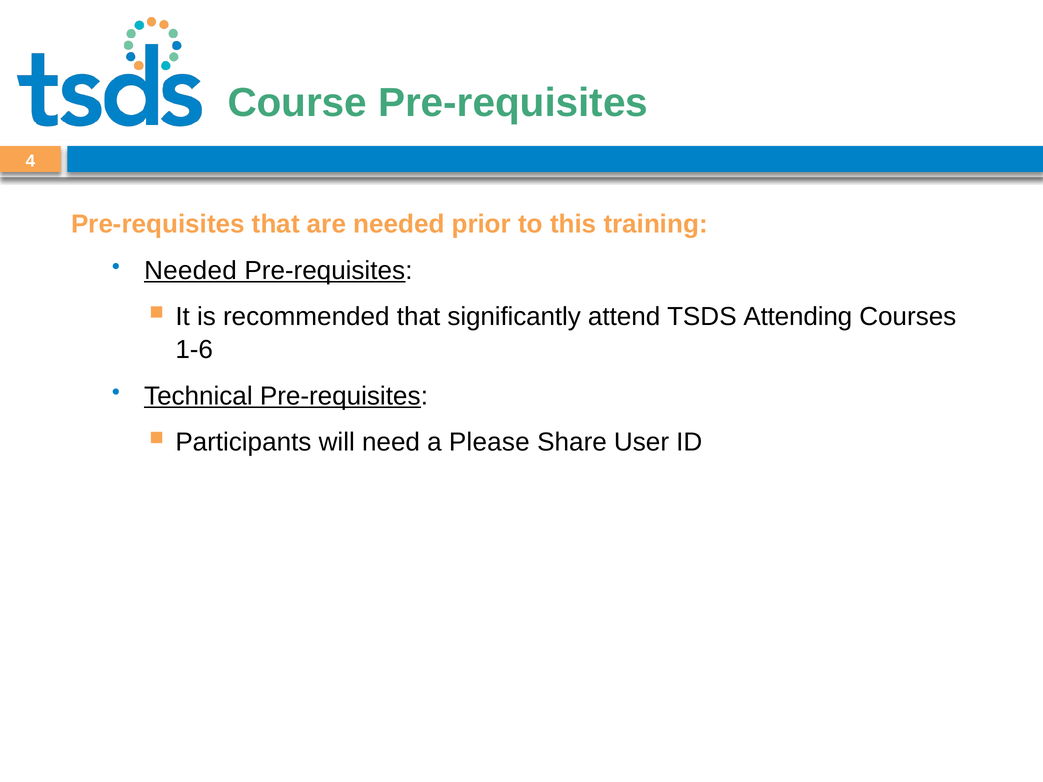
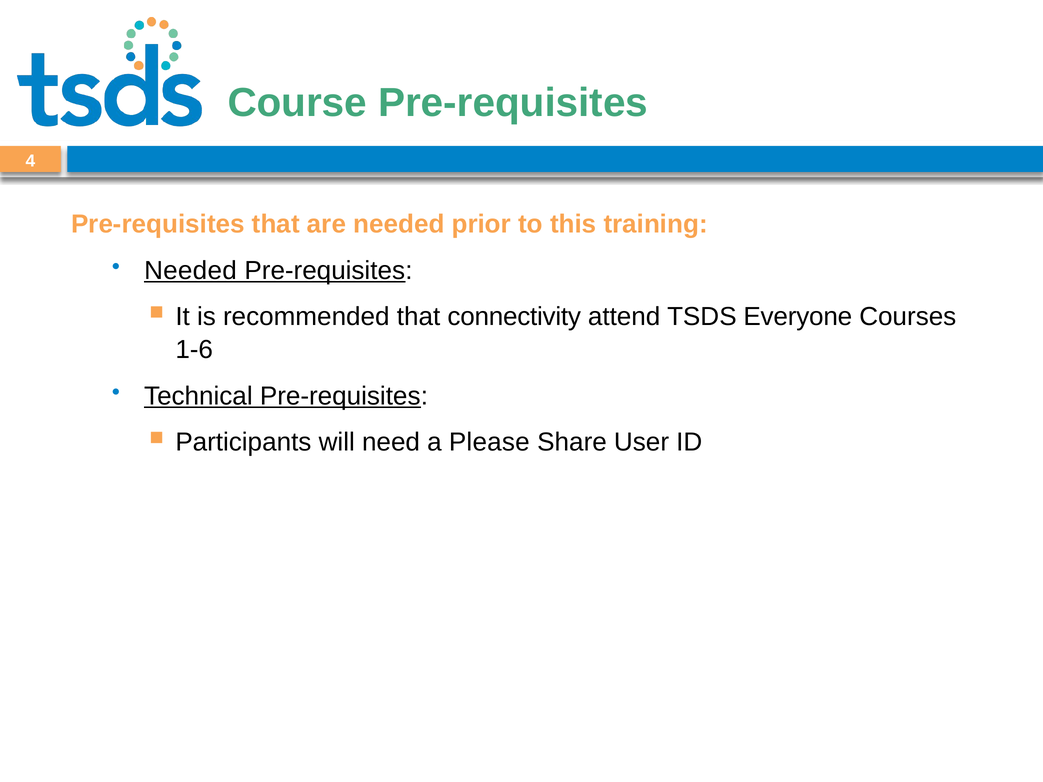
significantly: significantly -> connectivity
Attending: Attending -> Everyone
